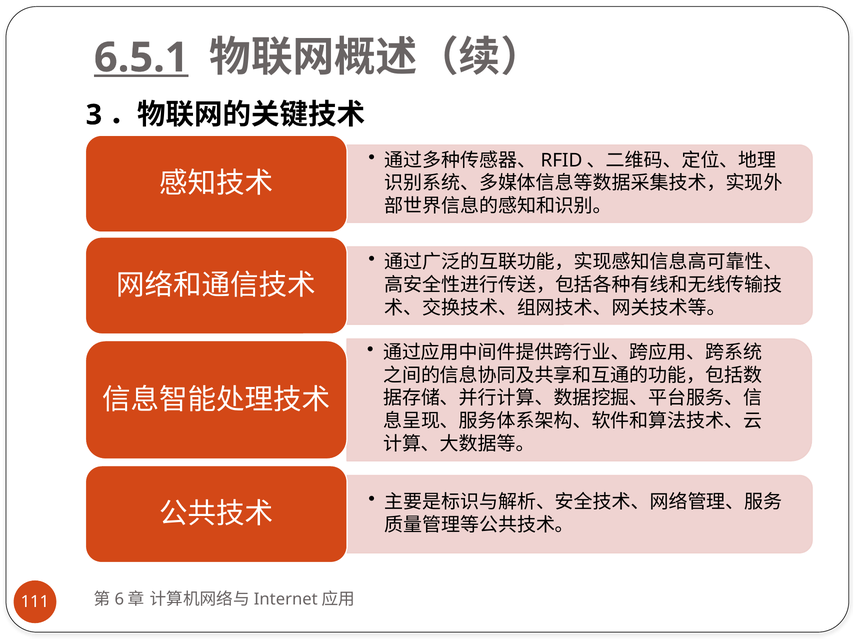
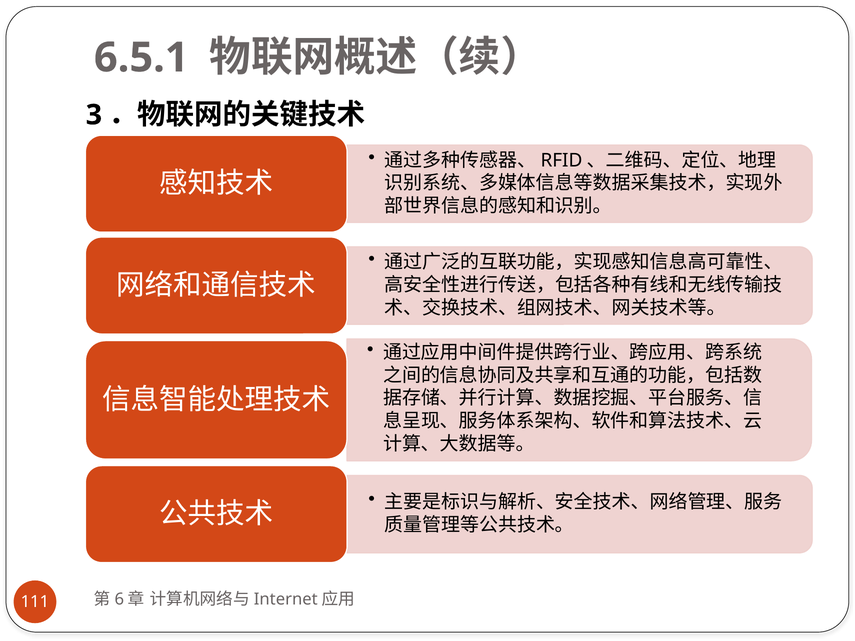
6.5.1 underline: present -> none
